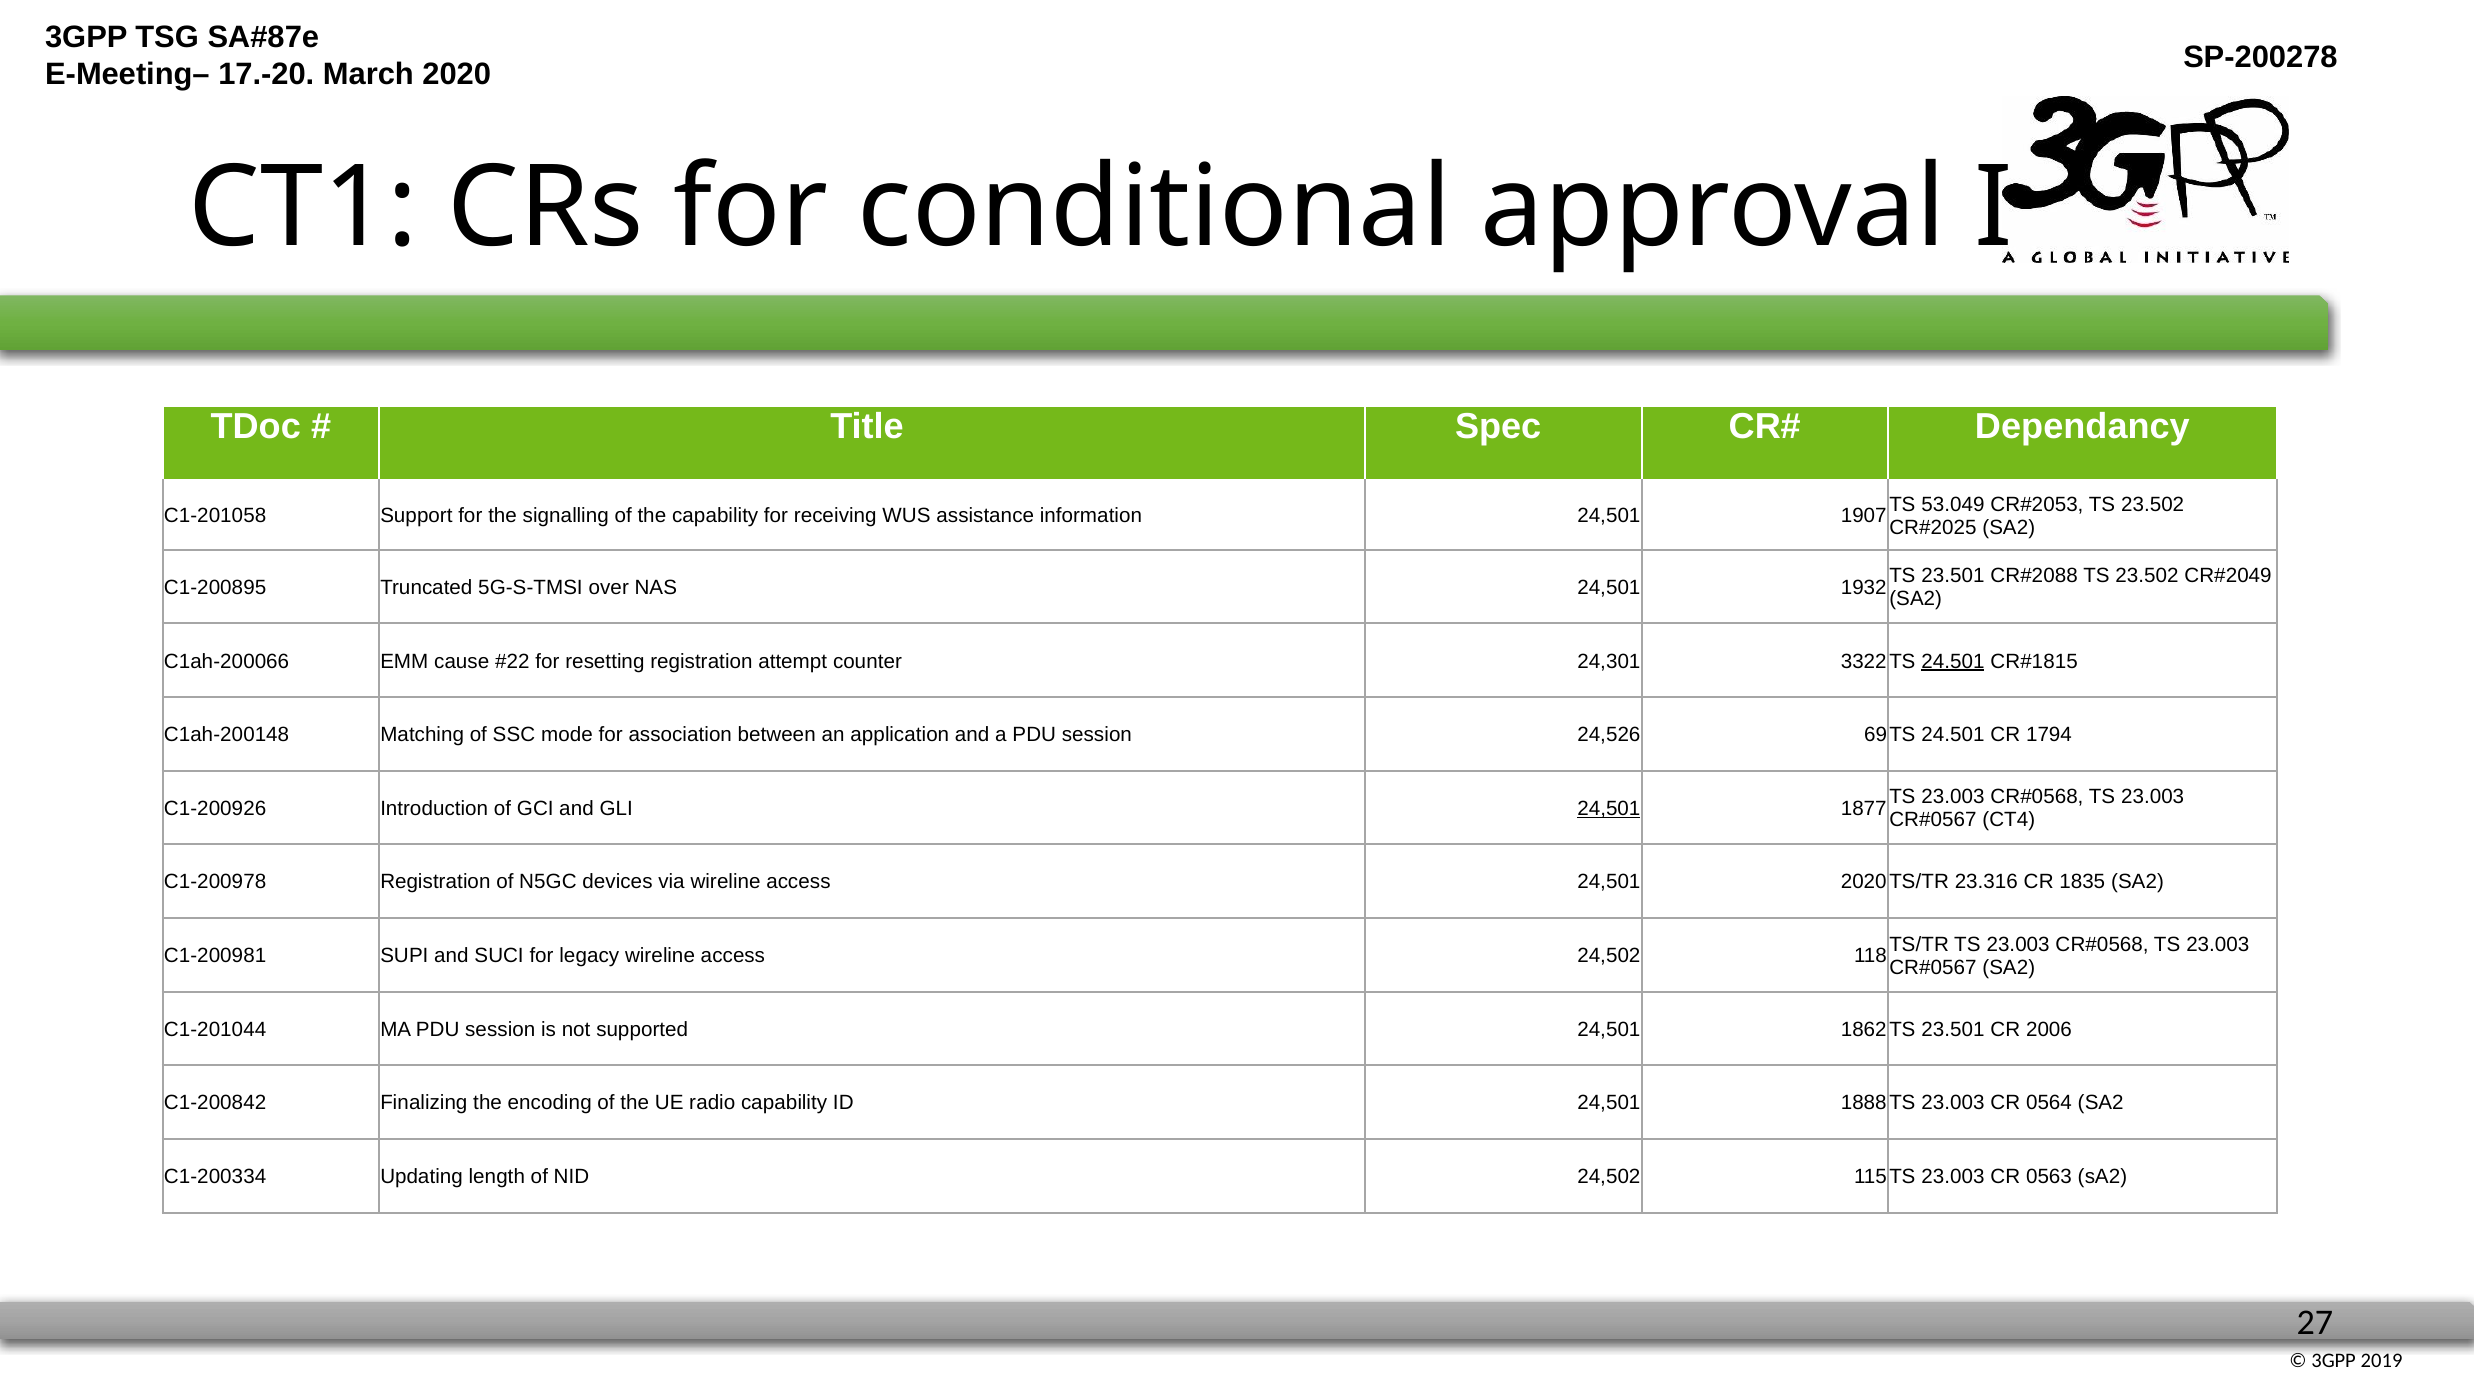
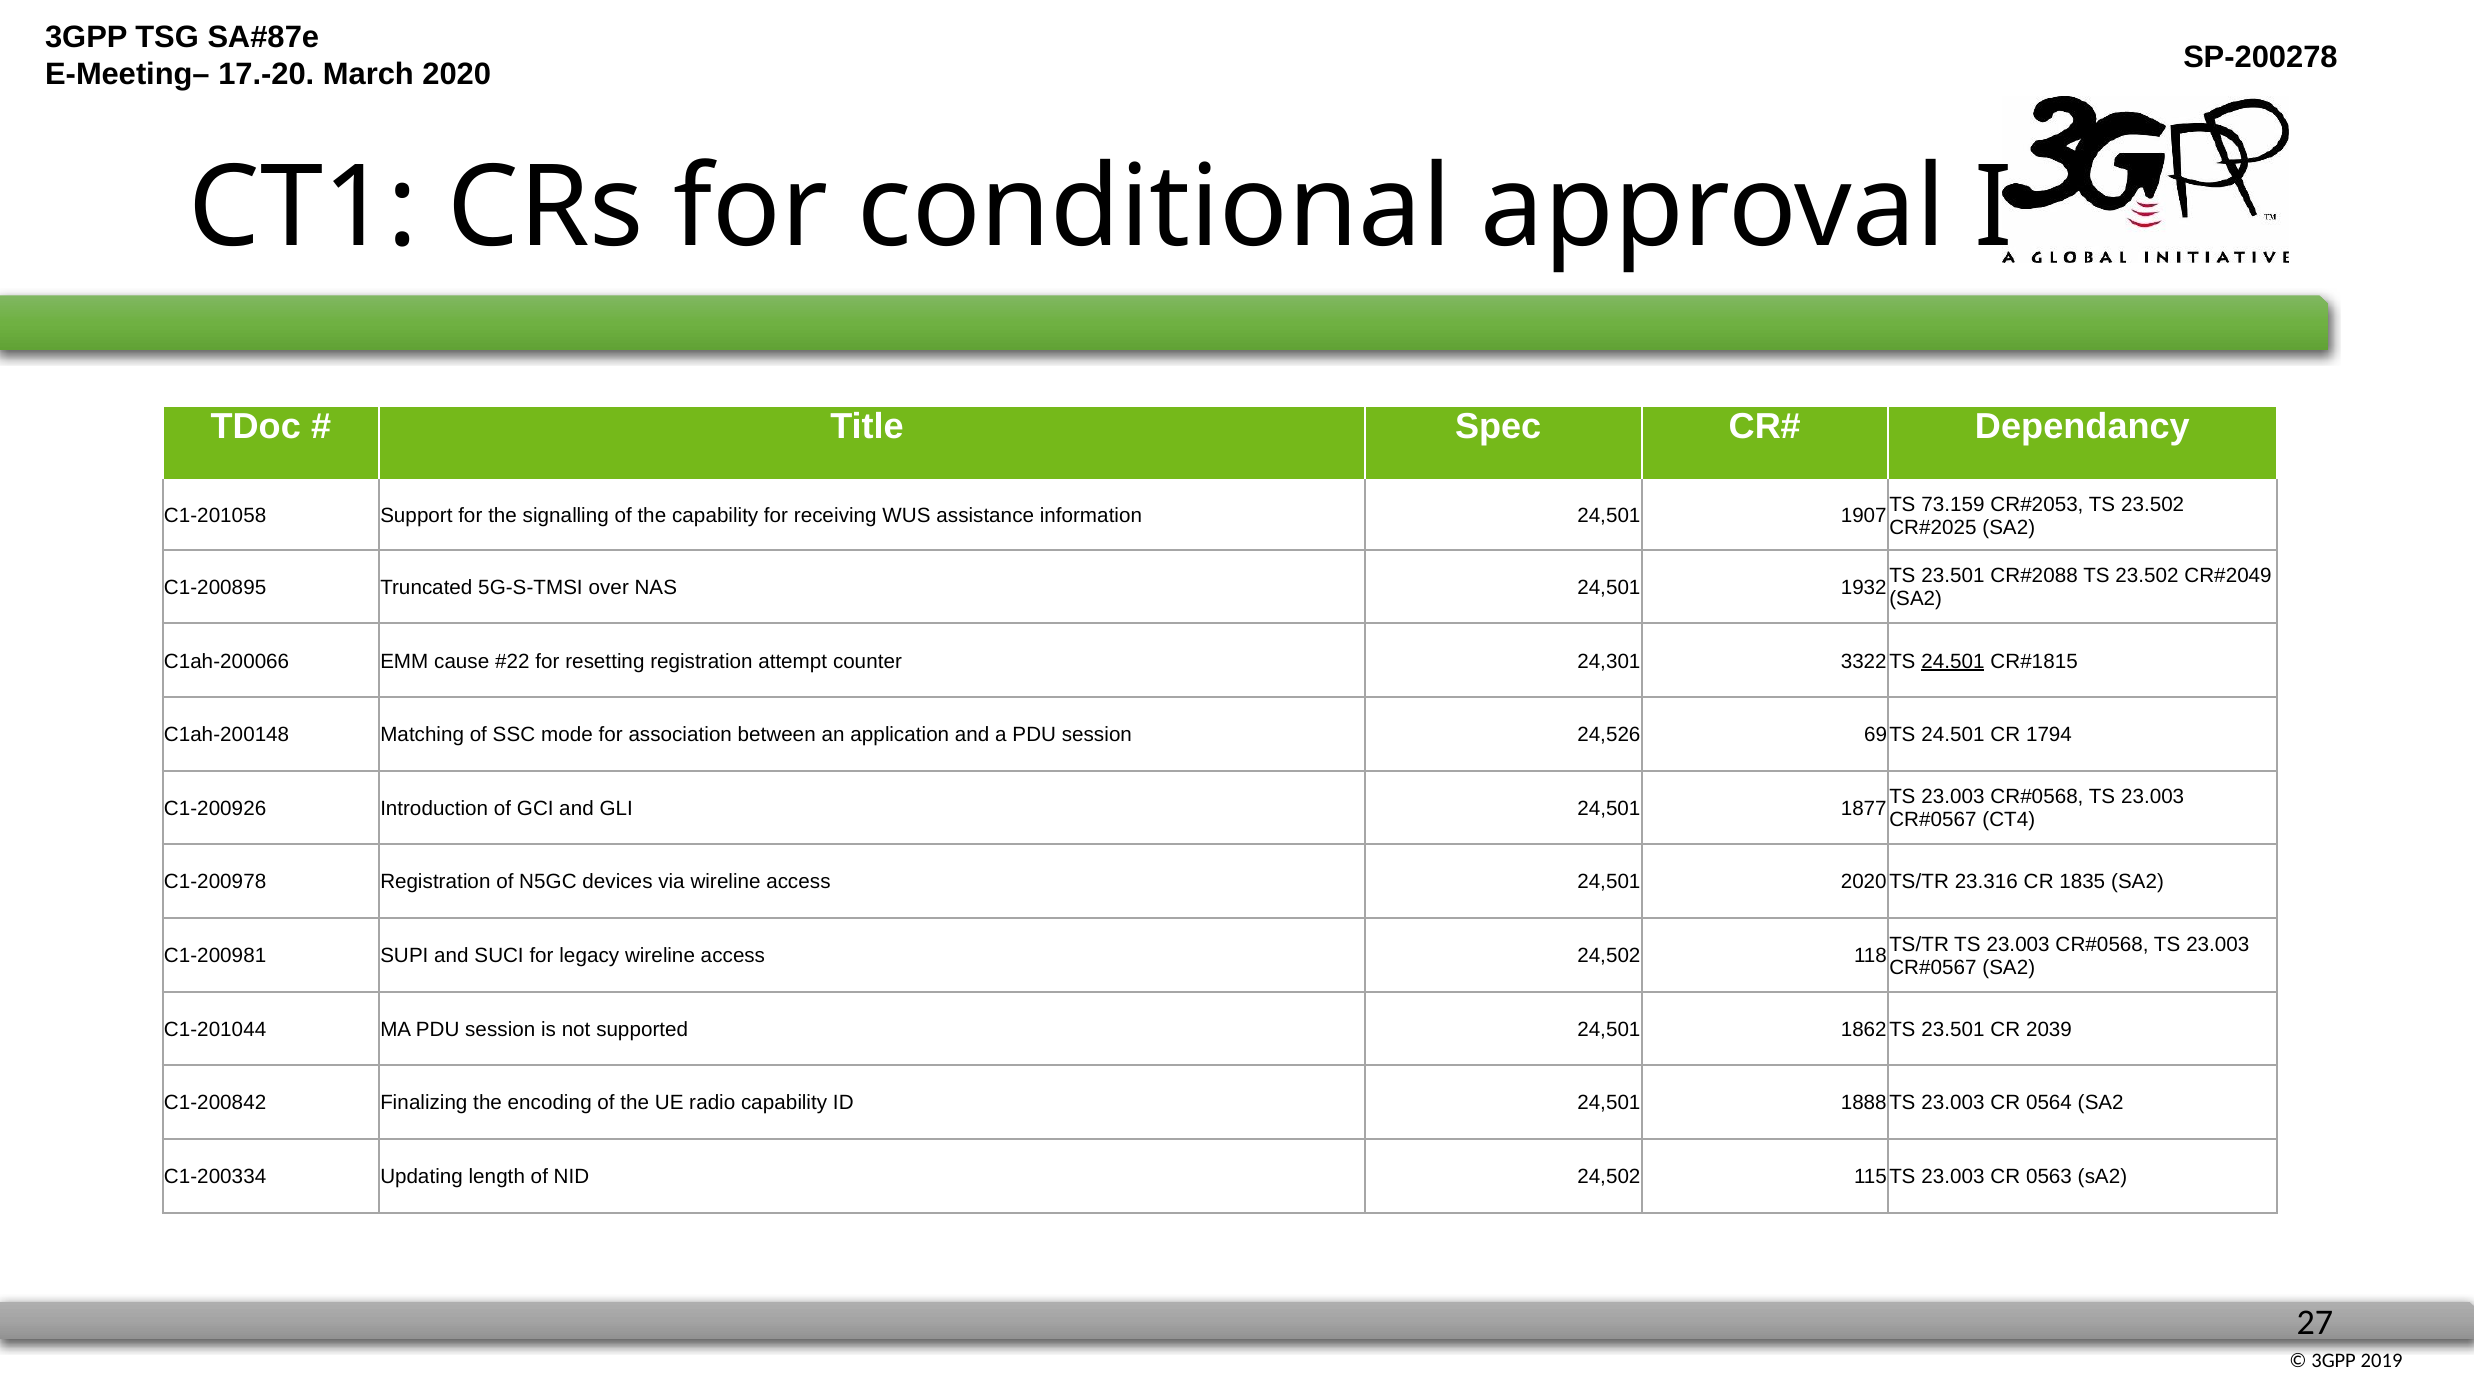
53.049: 53.049 -> 73.159
24,501 at (1609, 808) underline: present -> none
2006: 2006 -> 2039
